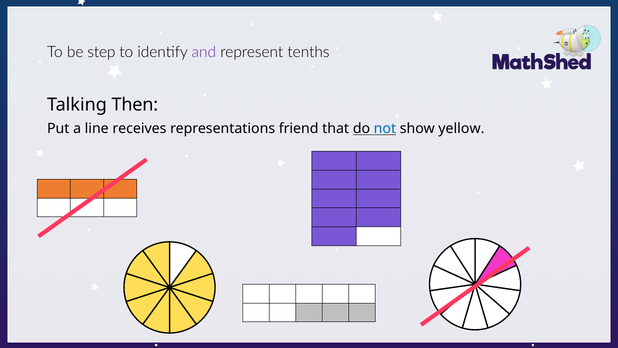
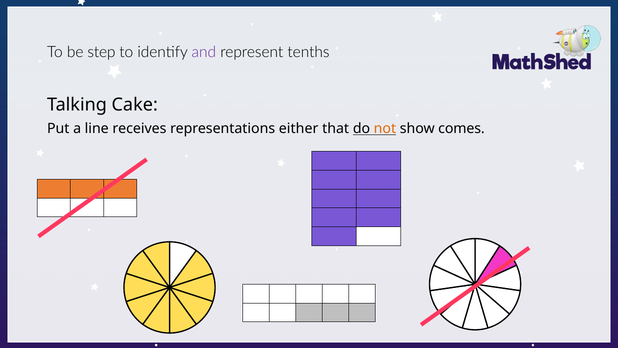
Then: Then -> Cake
friend: friend -> either
not colour: blue -> orange
yellow: yellow -> comes
